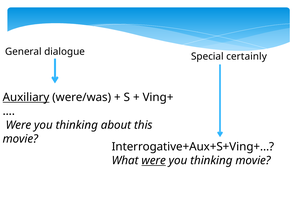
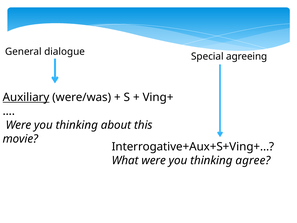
certainly: certainly -> agreeing
were at (154, 160) underline: present -> none
thinking movie: movie -> agree
